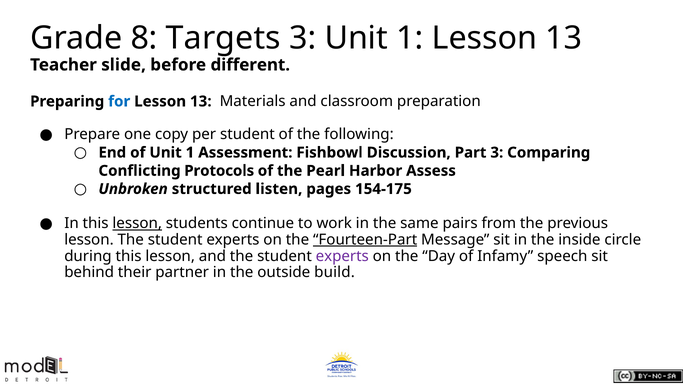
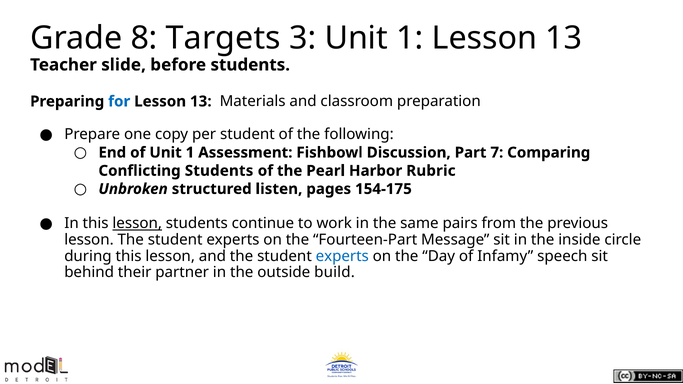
before different: different -> students
Part 3: 3 -> 7
Conflicting Protocols: Protocols -> Students
Assess: Assess -> Rubric
Fourteen-Part underline: present -> none
experts at (342, 256) colour: purple -> blue
